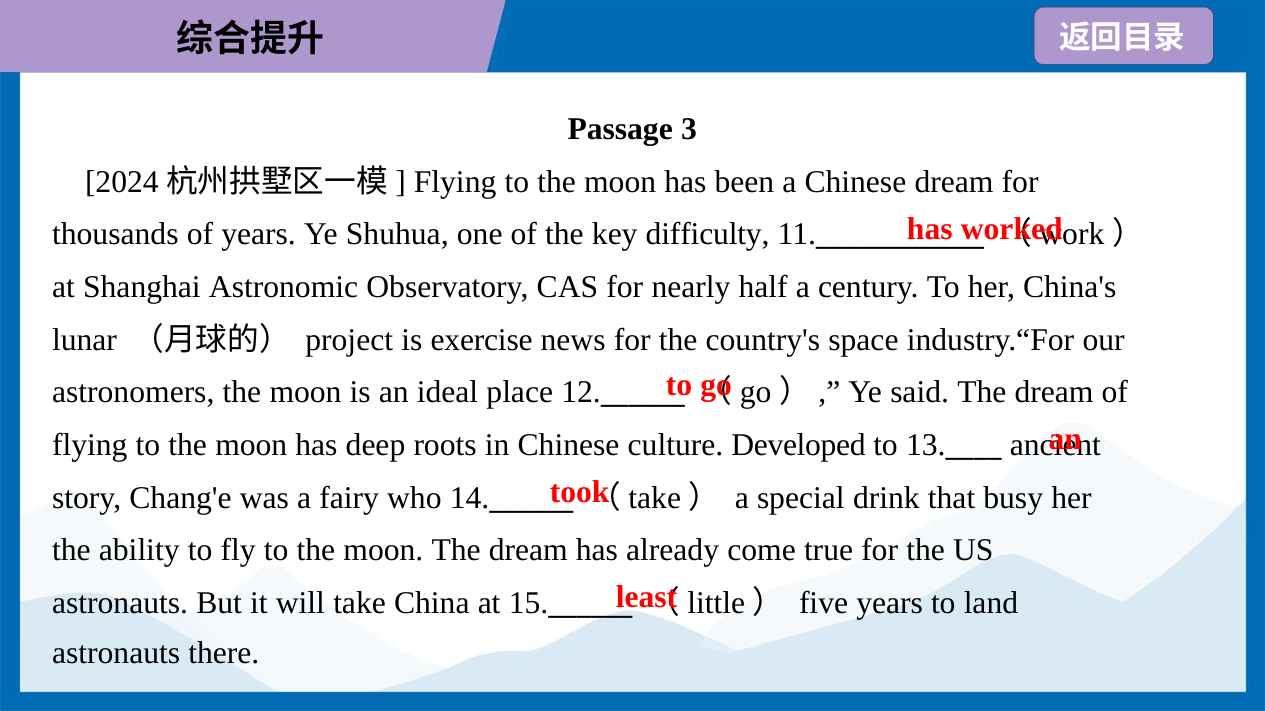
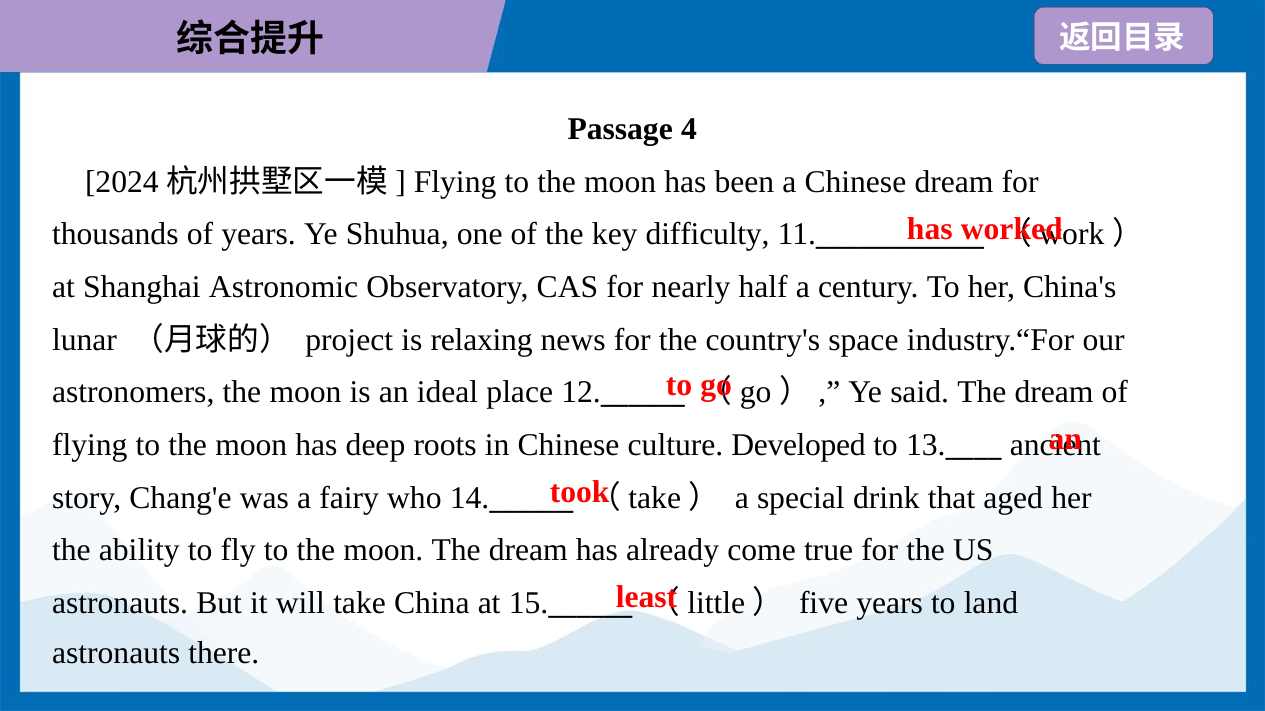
3: 3 -> 4
exercise: exercise -> relaxing
busy: busy -> aged
